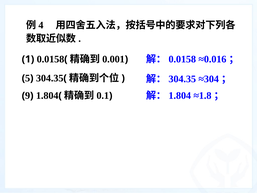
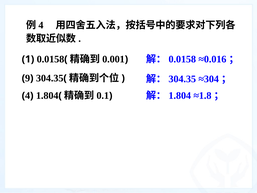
5: 5 -> 9
9 at (28, 96): 9 -> 4
